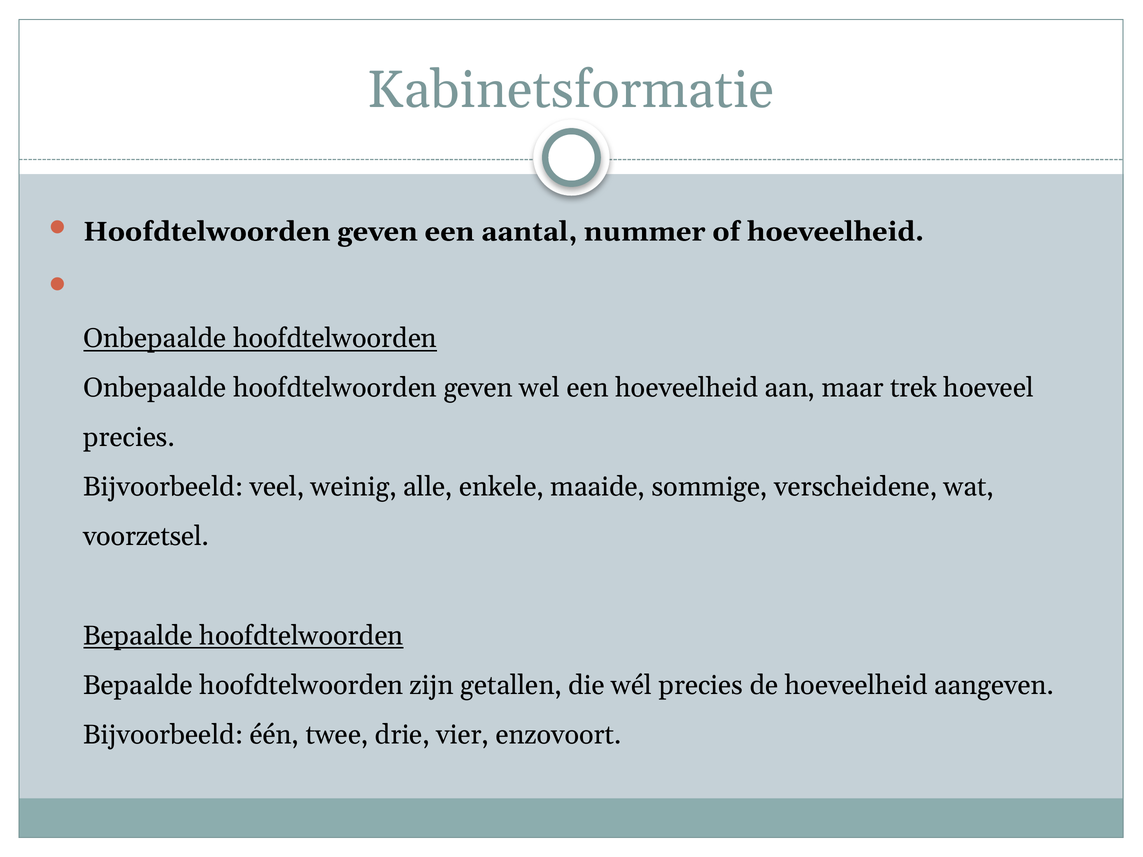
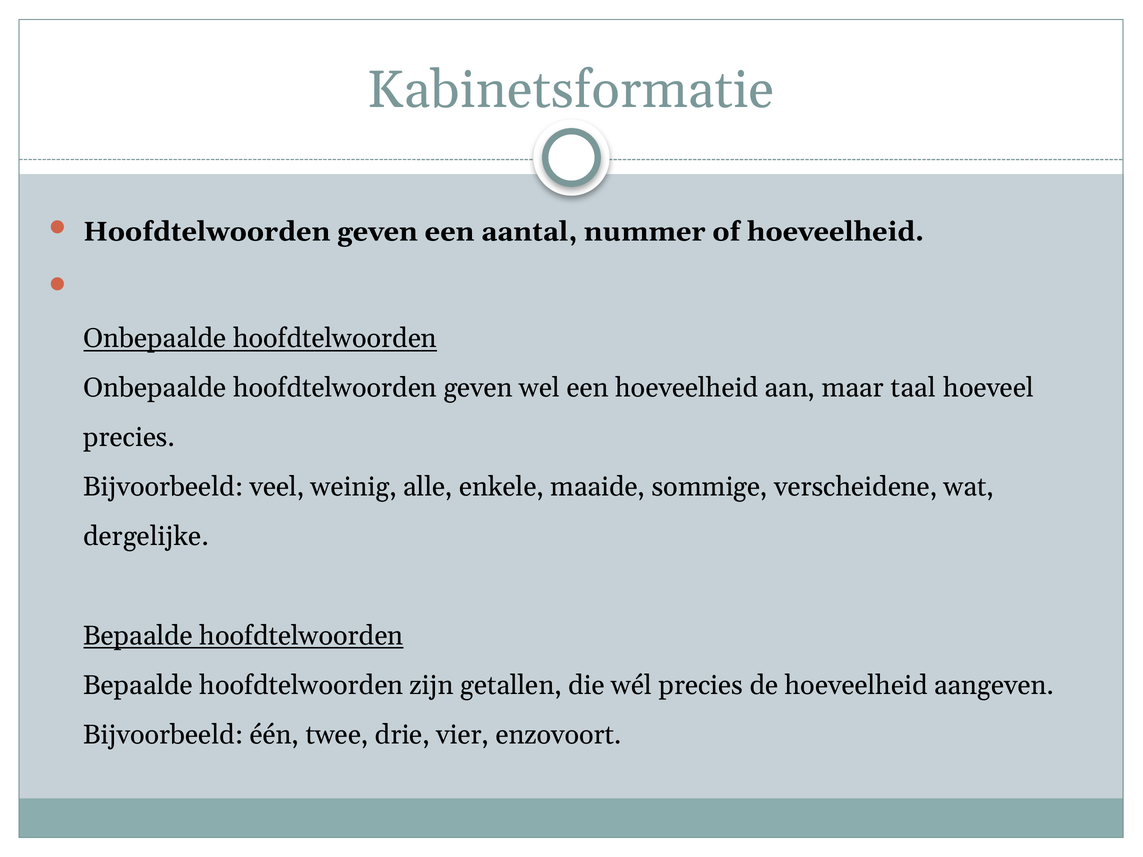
trek: trek -> taal
voorzetsel: voorzetsel -> dergelijke
